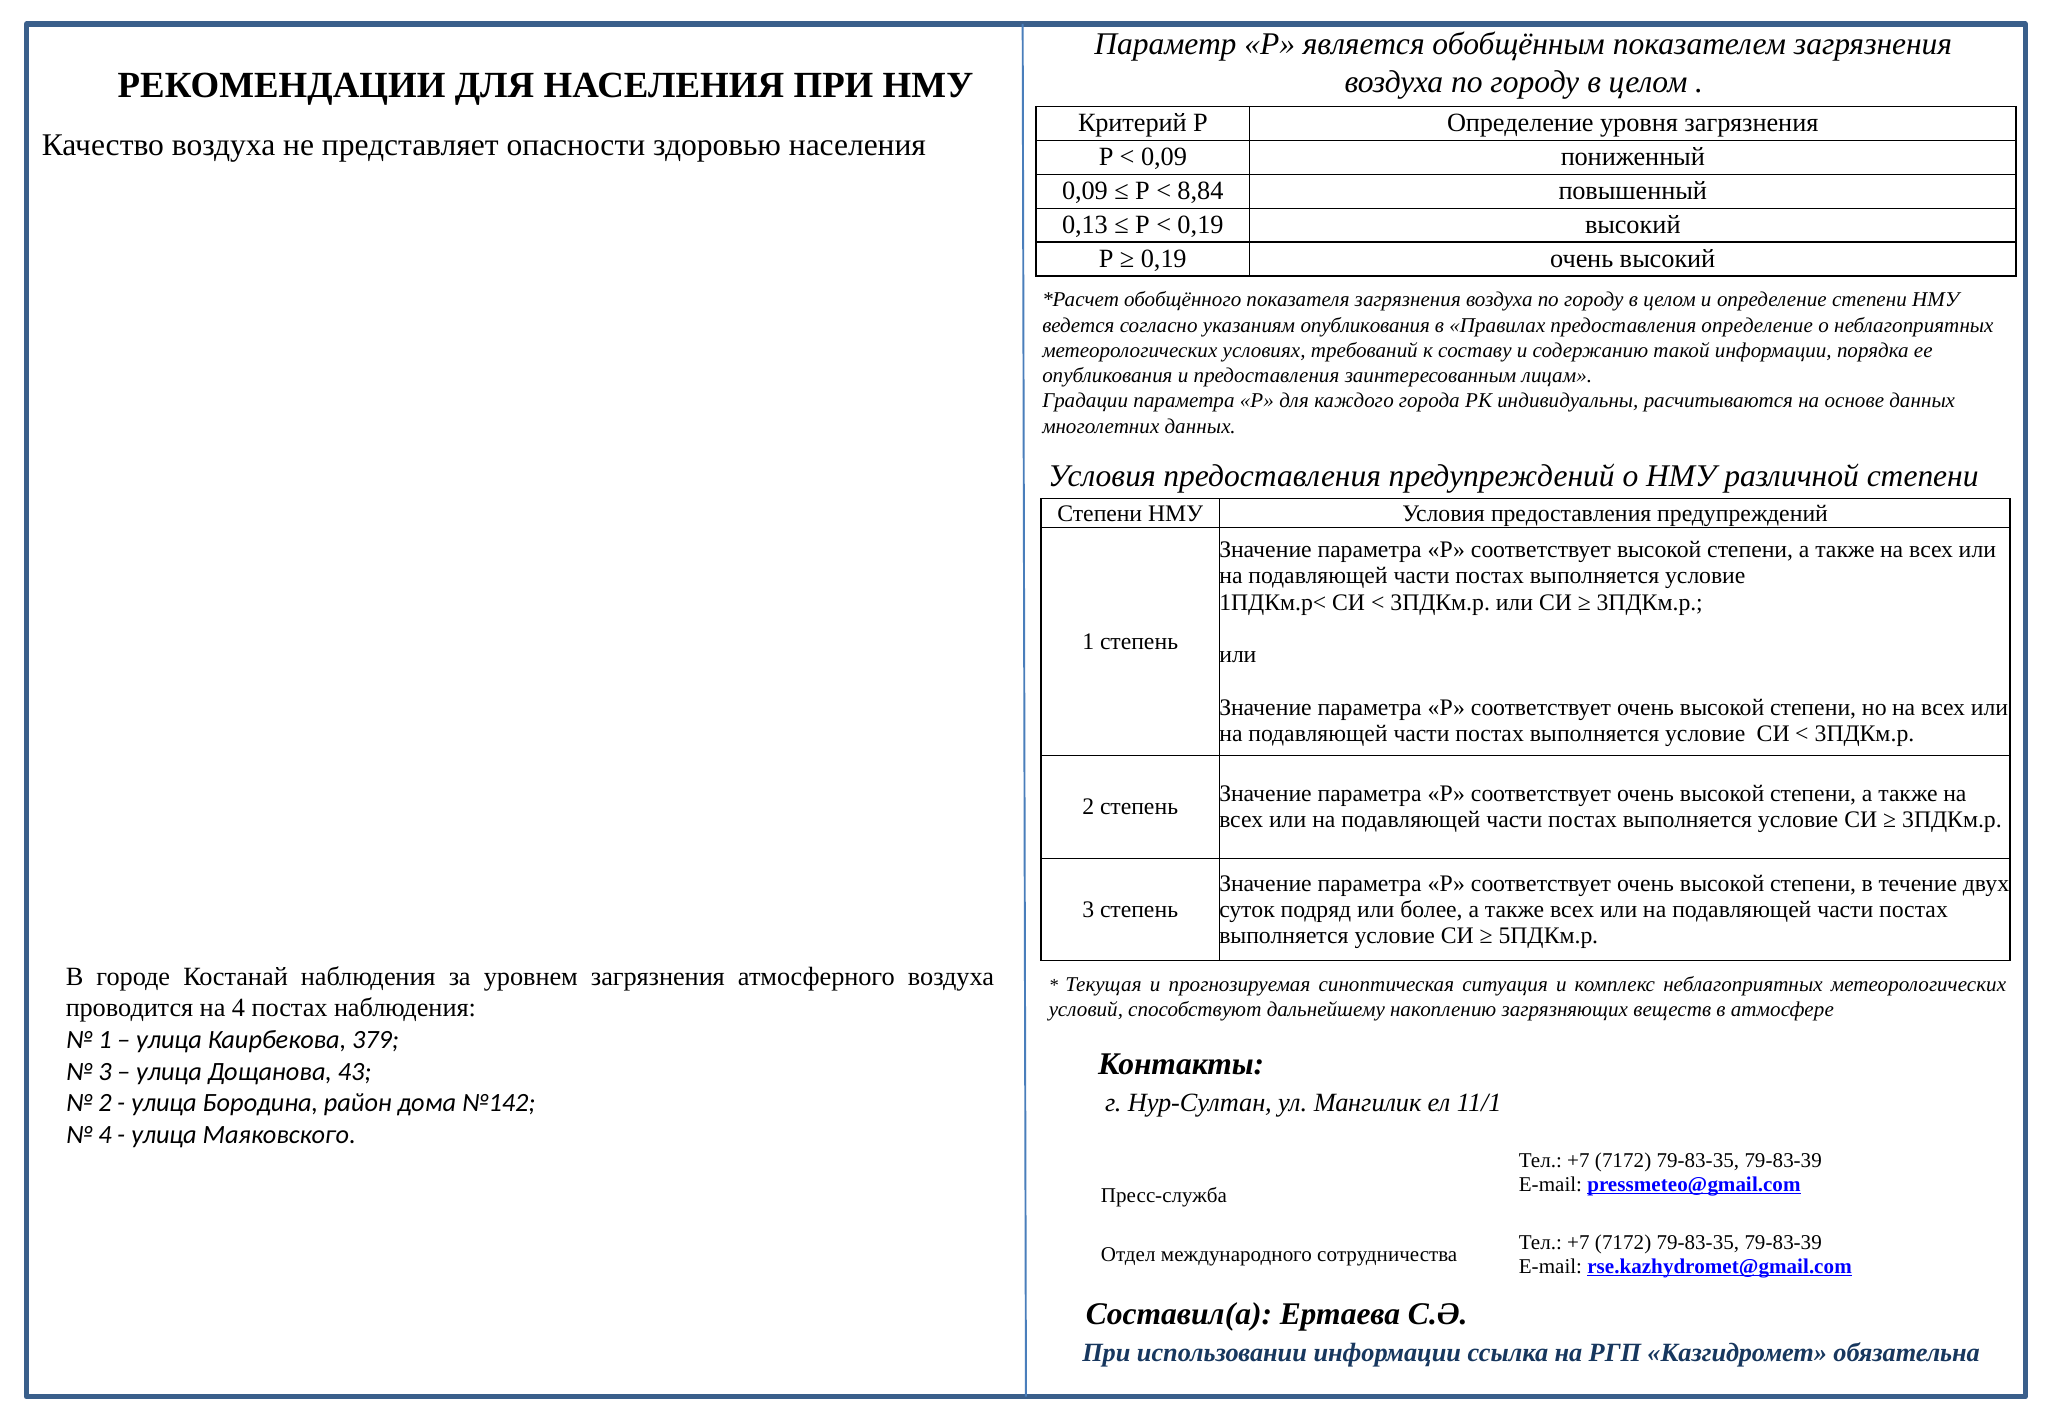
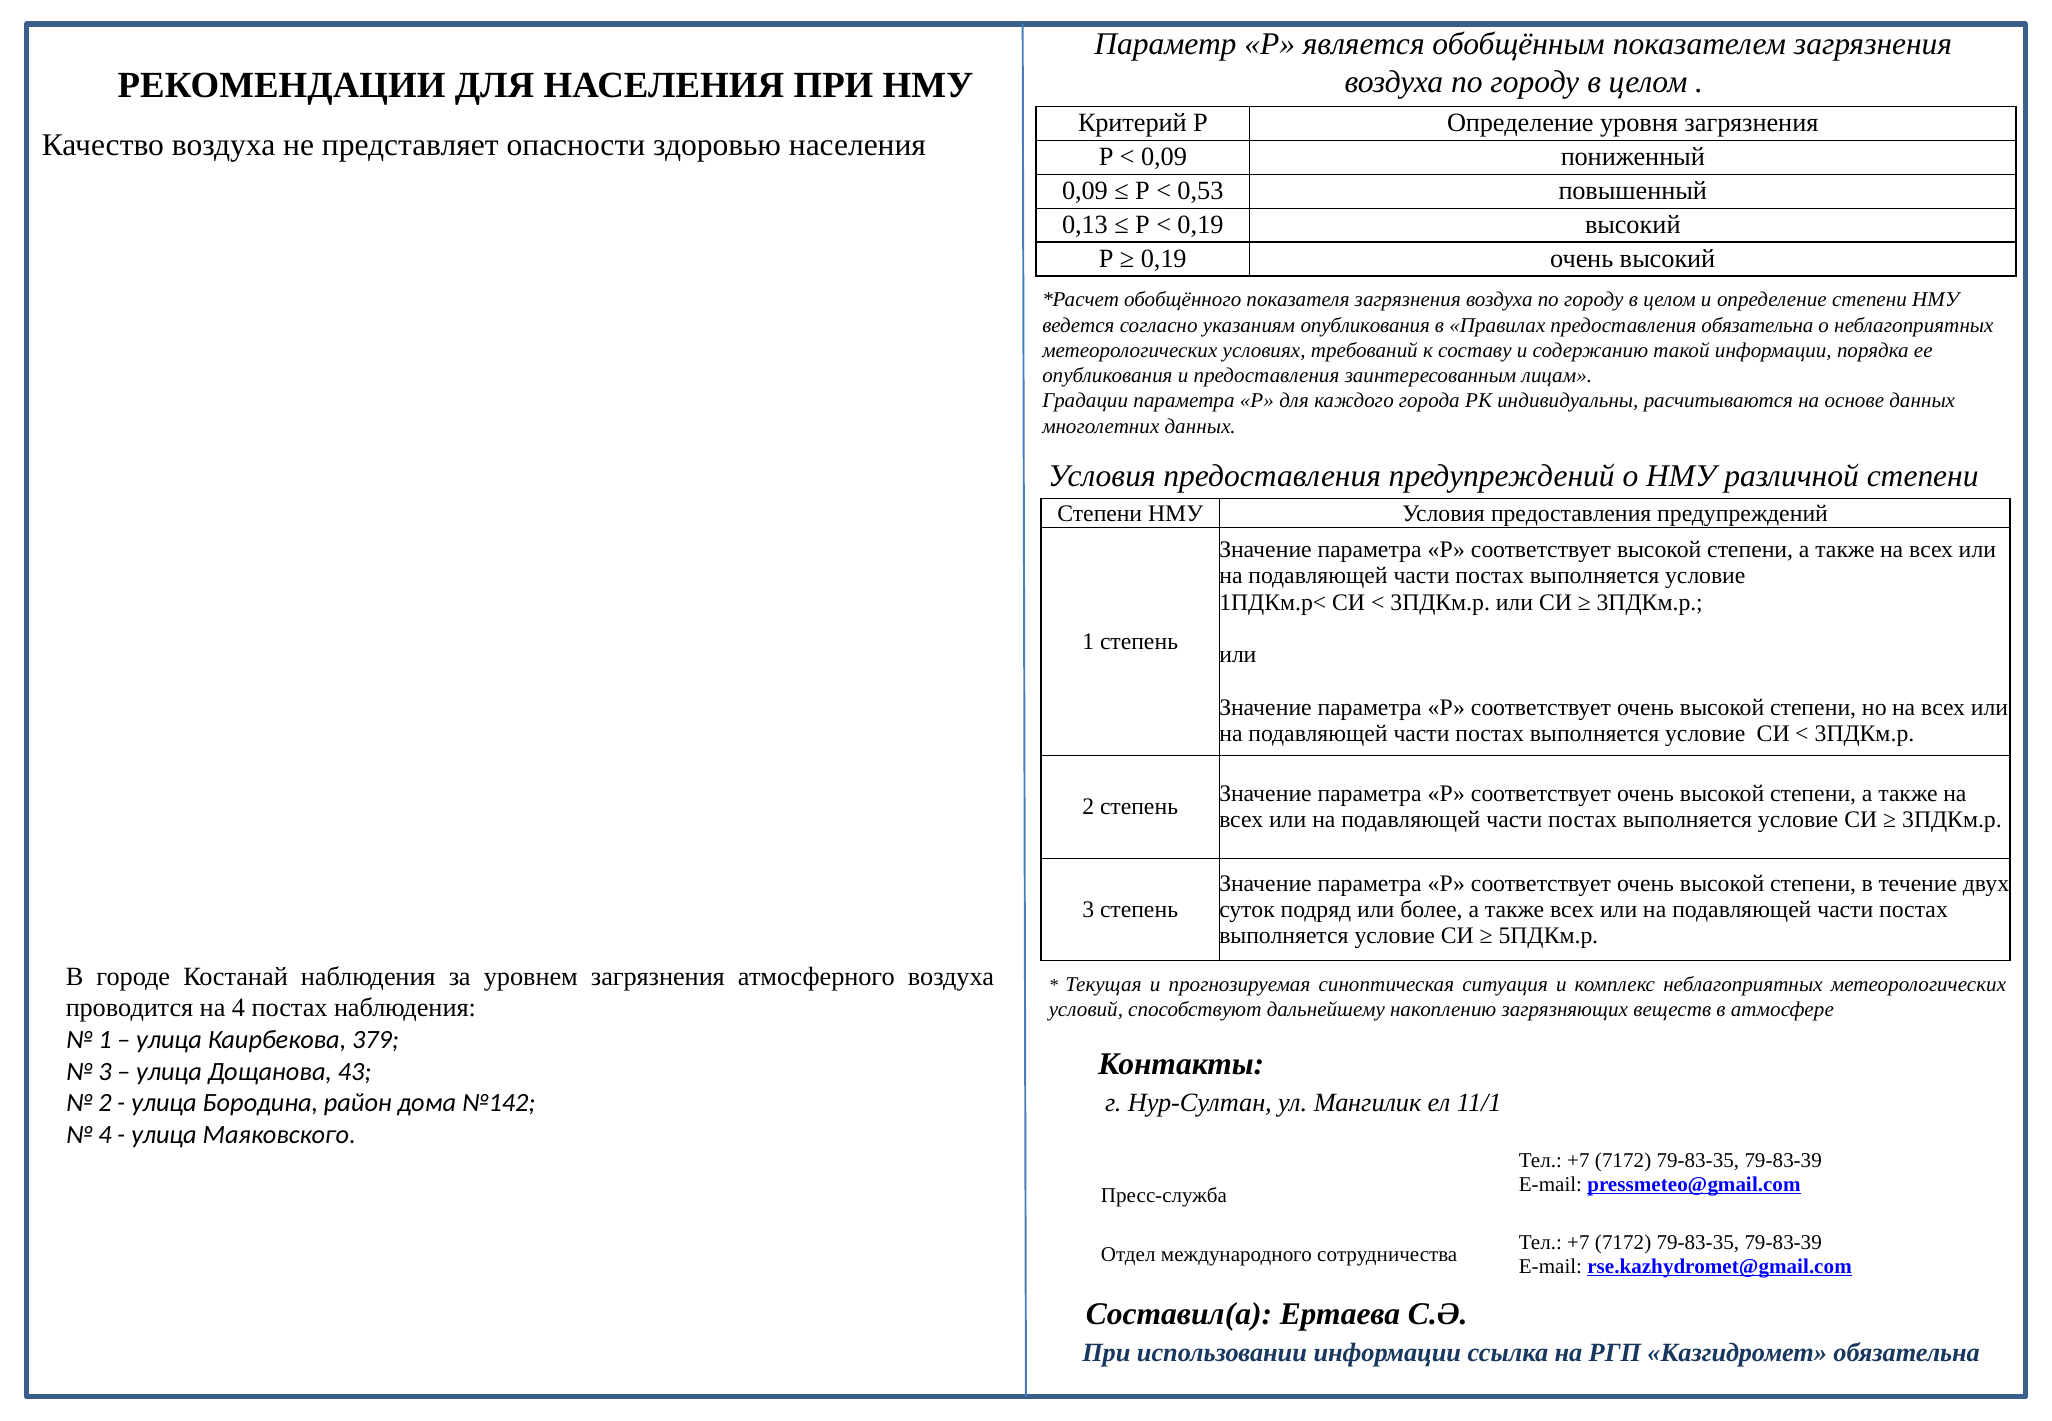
8,84: 8,84 -> 0,53
предоставления определение: определение -> обязательна
